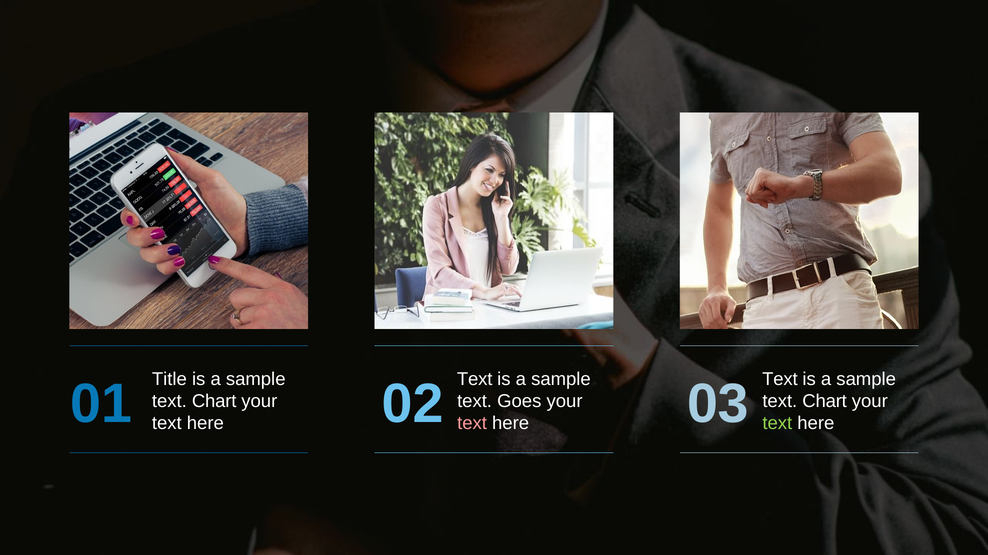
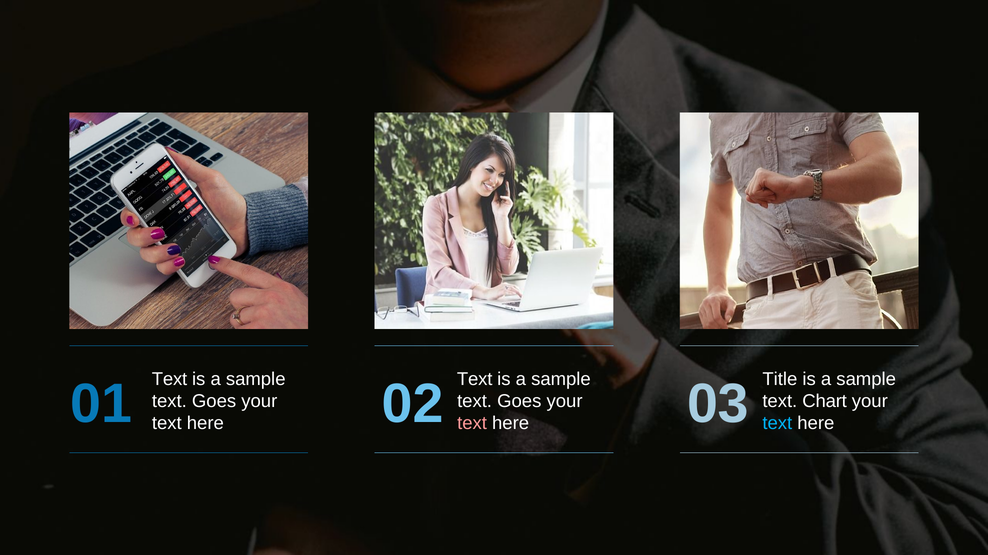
Title at (169, 379): Title -> Text
Text at (780, 379): Text -> Title
Chart at (214, 402): Chart -> Goes
text at (777, 424) colour: light green -> light blue
